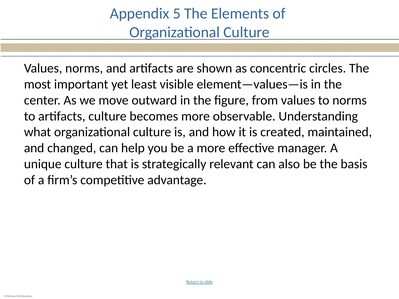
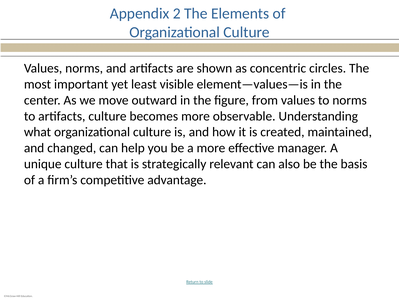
5: 5 -> 2
